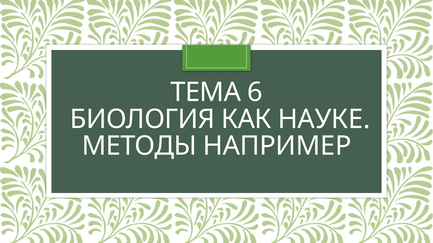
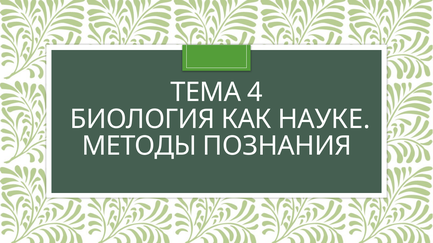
6: 6 -> 4
НАПРИМЕР: НАПРИМЕР -> ПОЗНАНИЯ
